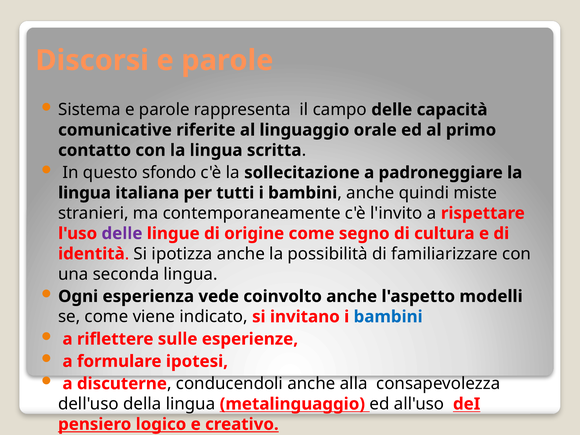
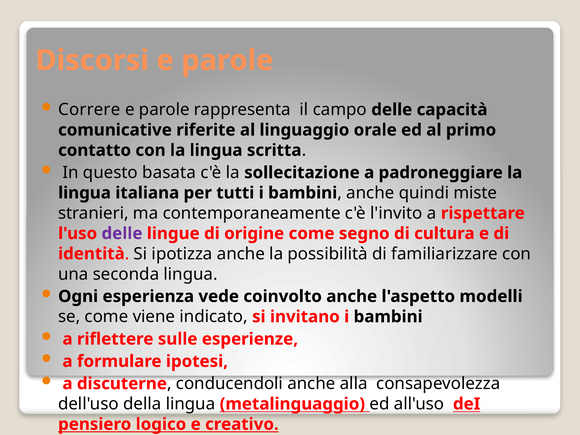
Sistema: Sistema -> Correre
sfondo: sfondo -> basata
bambini at (388, 317) colour: blue -> black
